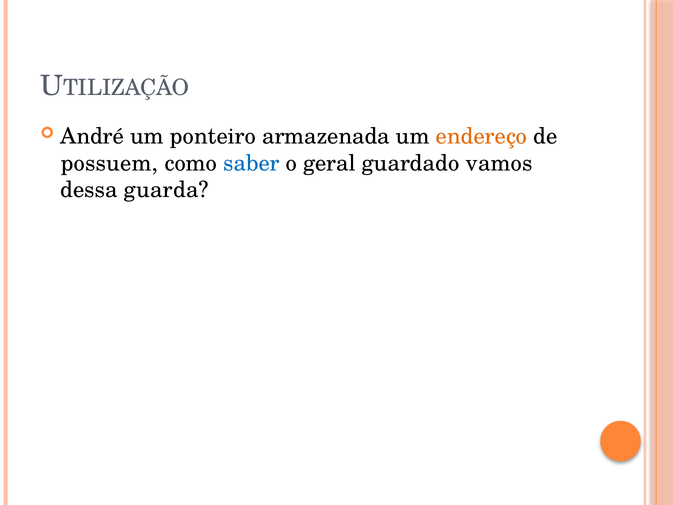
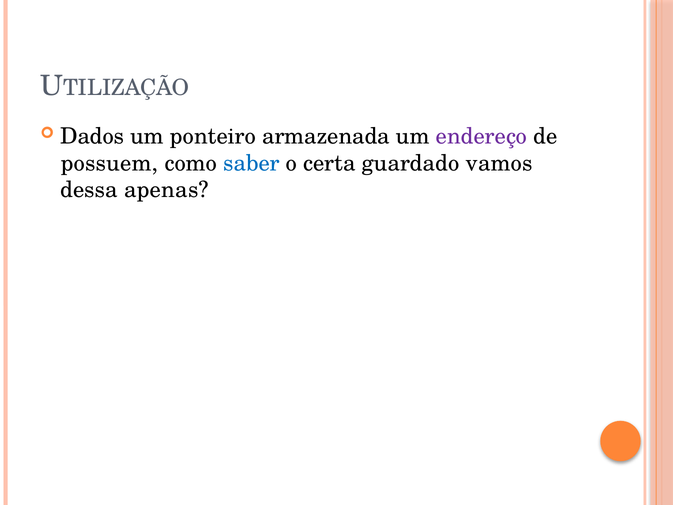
André: André -> Dados
endereço colour: orange -> purple
geral: geral -> certa
guarda: guarda -> apenas
